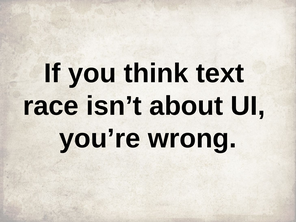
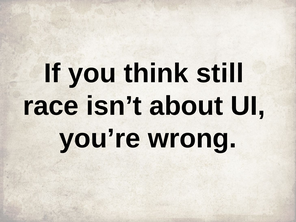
text: text -> still
